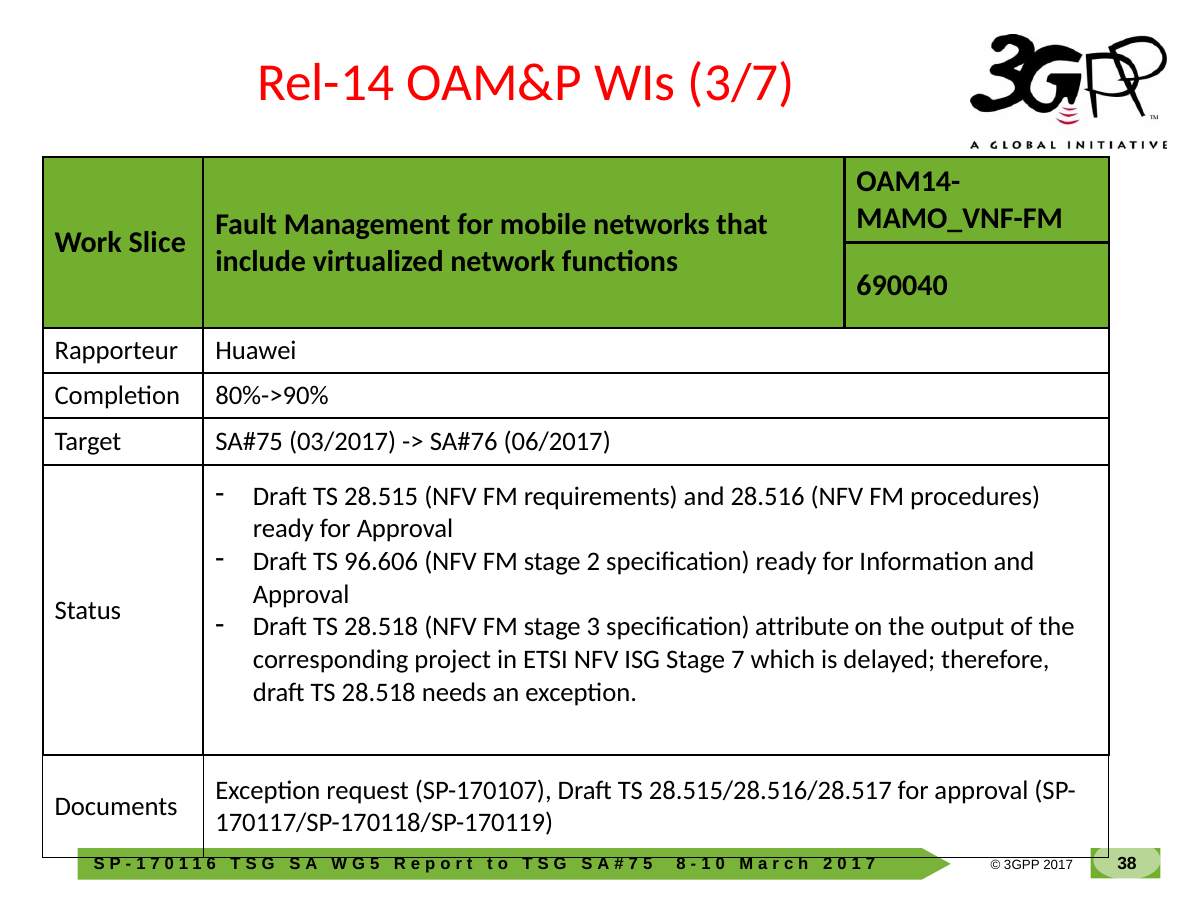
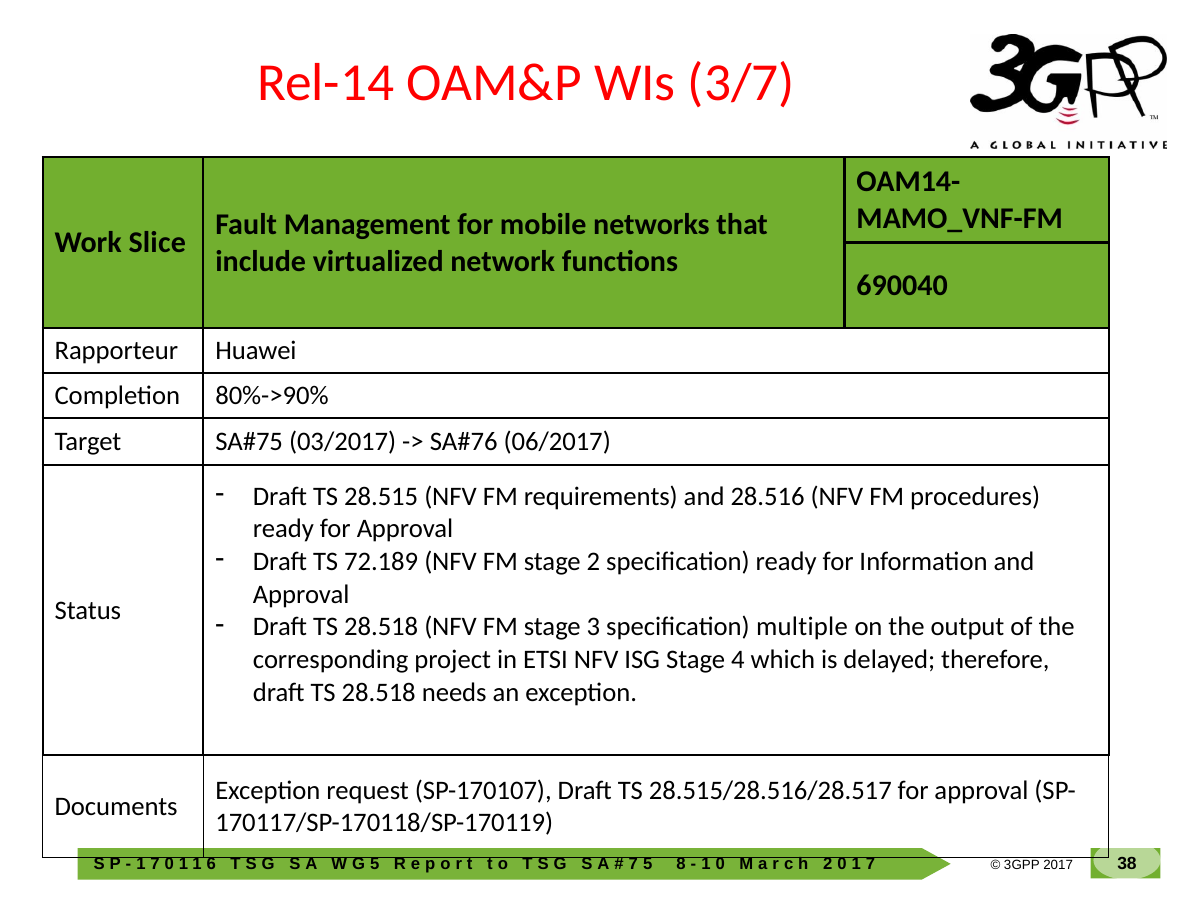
96.606: 96.606 -> 72.189
attribute: attribute -> multiple
Stage 7: 7 -> 4
